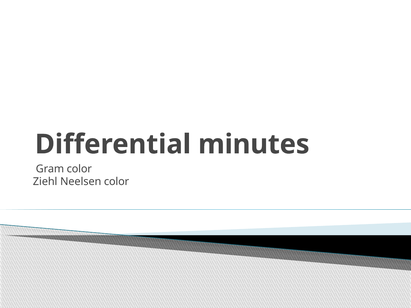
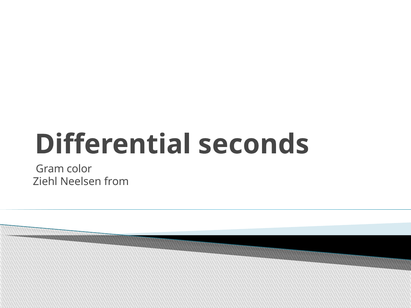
minutes: minutes -> seconds
Neelsen color: color -> from
